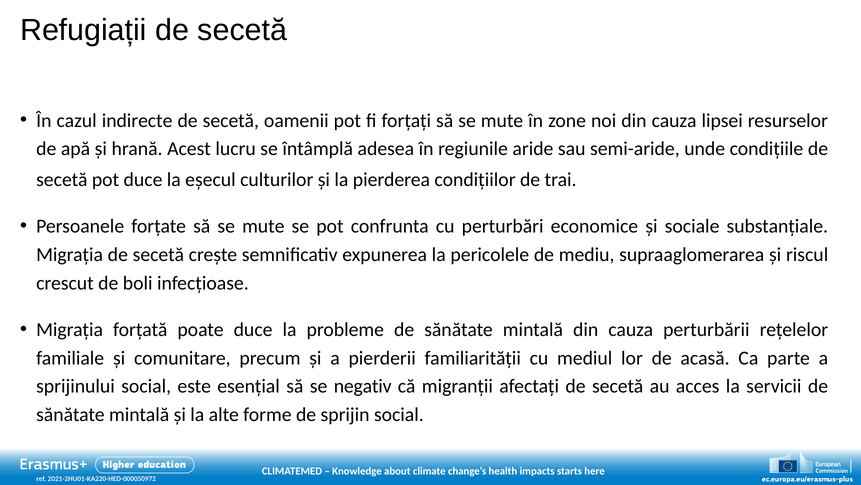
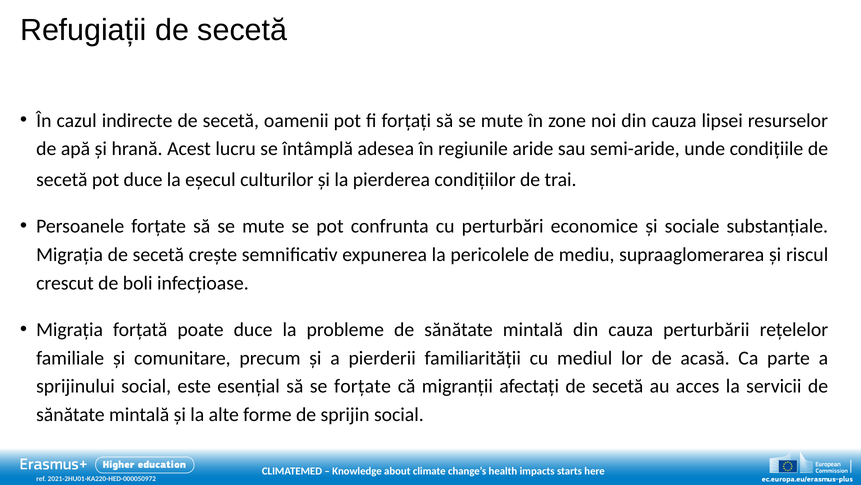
se negativ: negativ -> forțate
